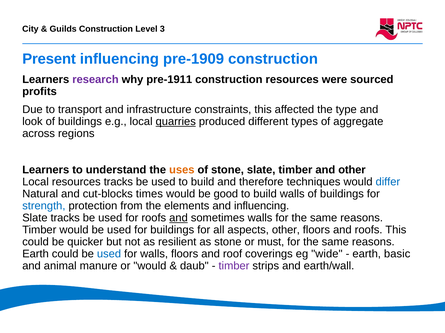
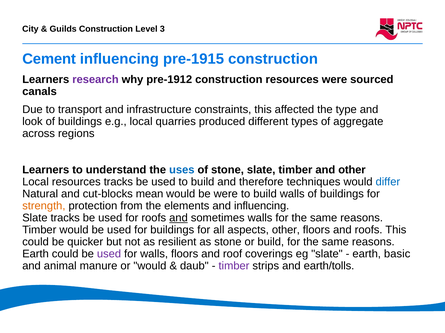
Present: Present -> Cement
pre-1909: pre-1909 -> pre-1915
pre-1911: pre-1911 -> pre-1912
profits: profits -> canals
quarries underline: present -> none
uses colour: orange -> blue
times: times -> mean
be good: good -> were
strength colour: blue -> orange
or must: must -> build
used at (109, 254) colour: blue -> purple
eg wide: wide -> slate
earth/wall: earth/wall -> earth/tolls
